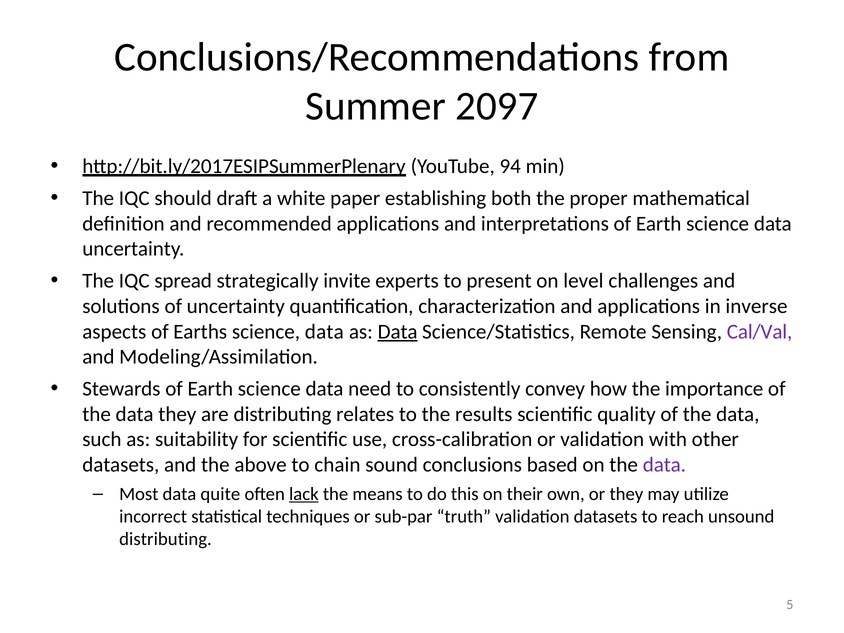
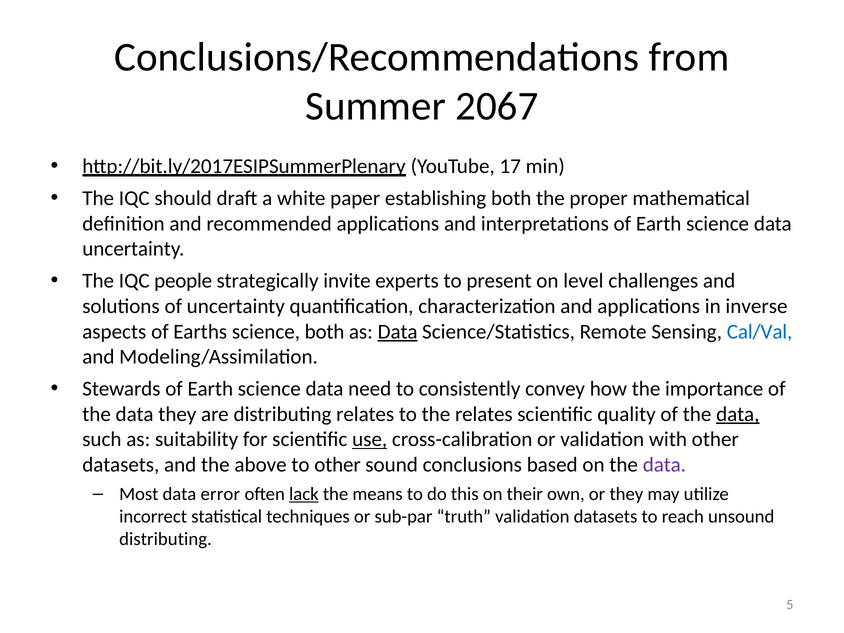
2097: 2097 -> 2067
94: 94 -> 17
spread: spread -> people
Earths science data: data -> both
Cal/Val colour: purple -> blue
the results: results -> relates
data at (738, 414) underline: none -> present
use underline: none -> present
to chain: chain -> other
quite: quite -> error
